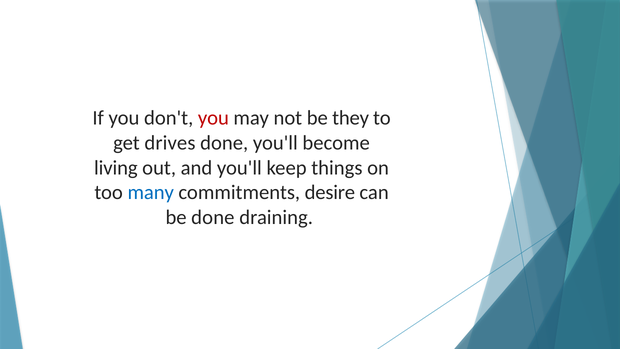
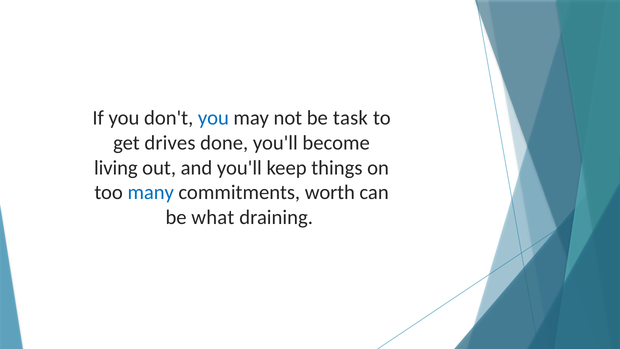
you at (213, 118) colour: red -> blue
they: they -> task
desire: desire -> worth
be done: done -> what
